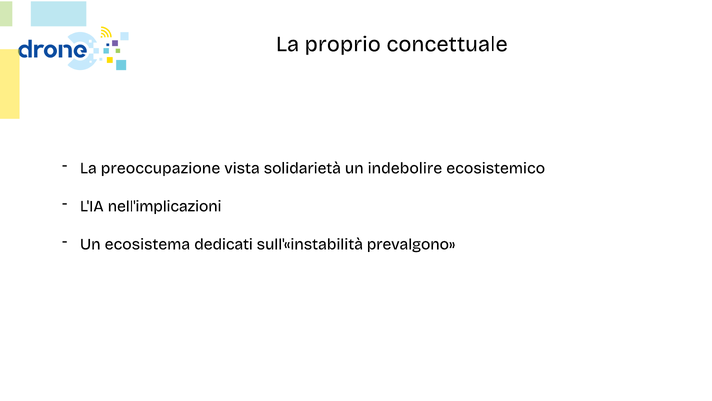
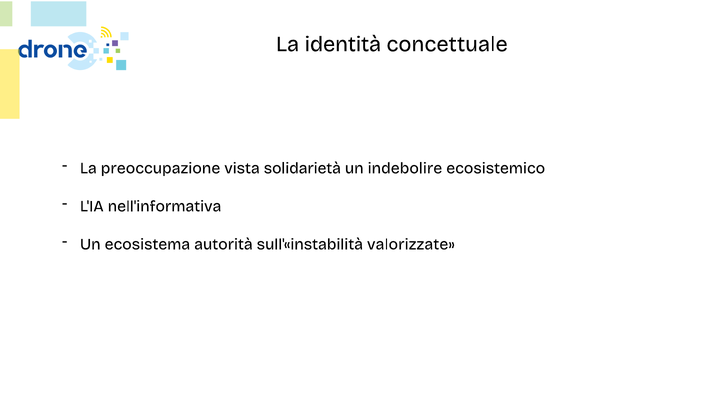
proprio: proprio -> identità
nell'implicazioni: nell'implicazioni -> nell'informativa
dedicati: dedicati -> autorità
prevalgono: prevalgono -> valorizzate
